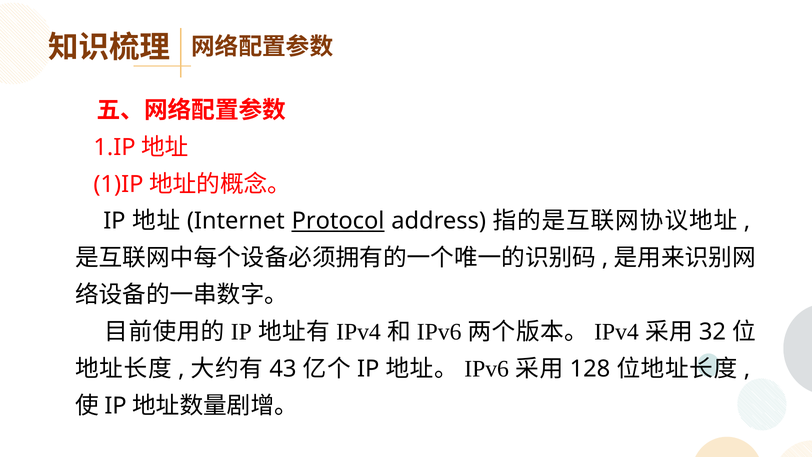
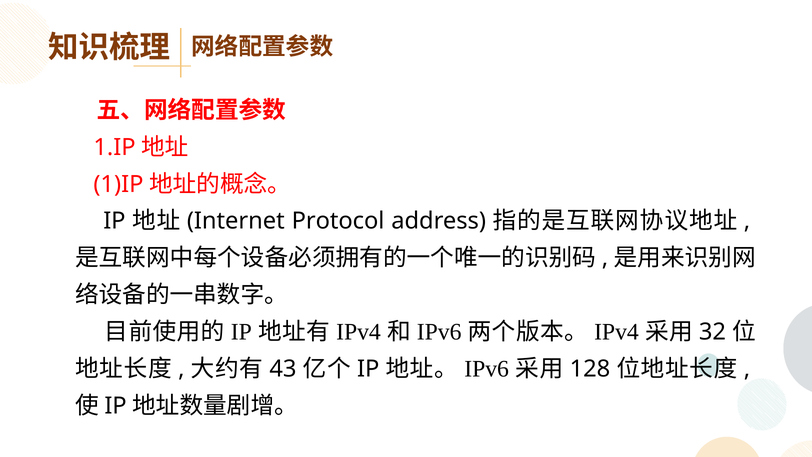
Protocol underline: present -> none
